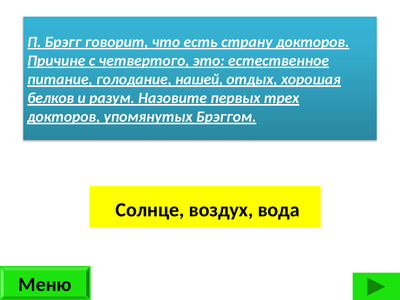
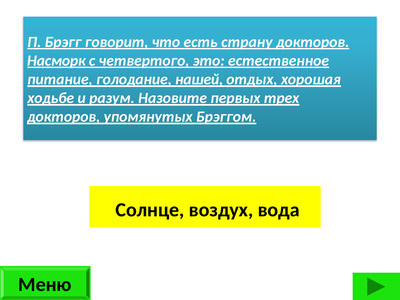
Причине: Причине -> Насморк
белков: белков -> ходьбе
